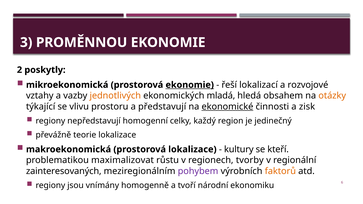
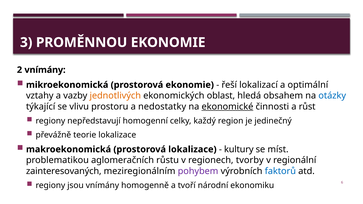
2 poskytly: poskytly -> vnímány
ekonomie at (190, 85) underline: present -> none
rozvojové: rozvojové -> optimální
mladá: mladá -> oblast
otázky colour: orange -> blue
představují: představují -> nedostatky
zisk: zisk -> růst
kteří: kteří -> míst
maximalizovat: maximalizovat -> aglomeračních
faktorů colour: orange -> blue
